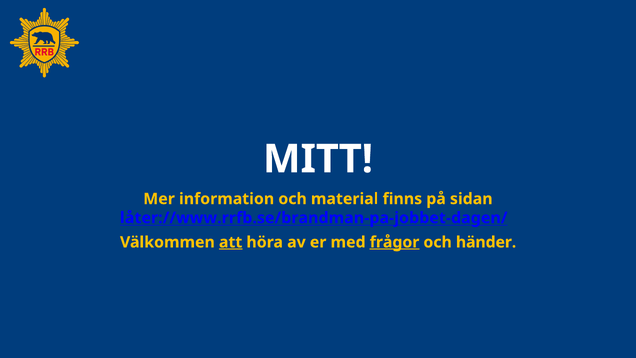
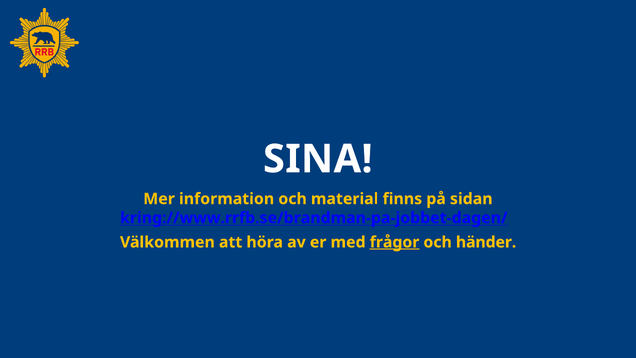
MITT: MITT -> SINA
låter://www.rrfb.se/brandman-pa-jobbet-dagen/: låter://www.rrfb.se/brandman-pa-jobbet-dagen/ -> kring://www.rrfb.se/brandman-pa-jobbet-dagen/
att underline: present -> none
